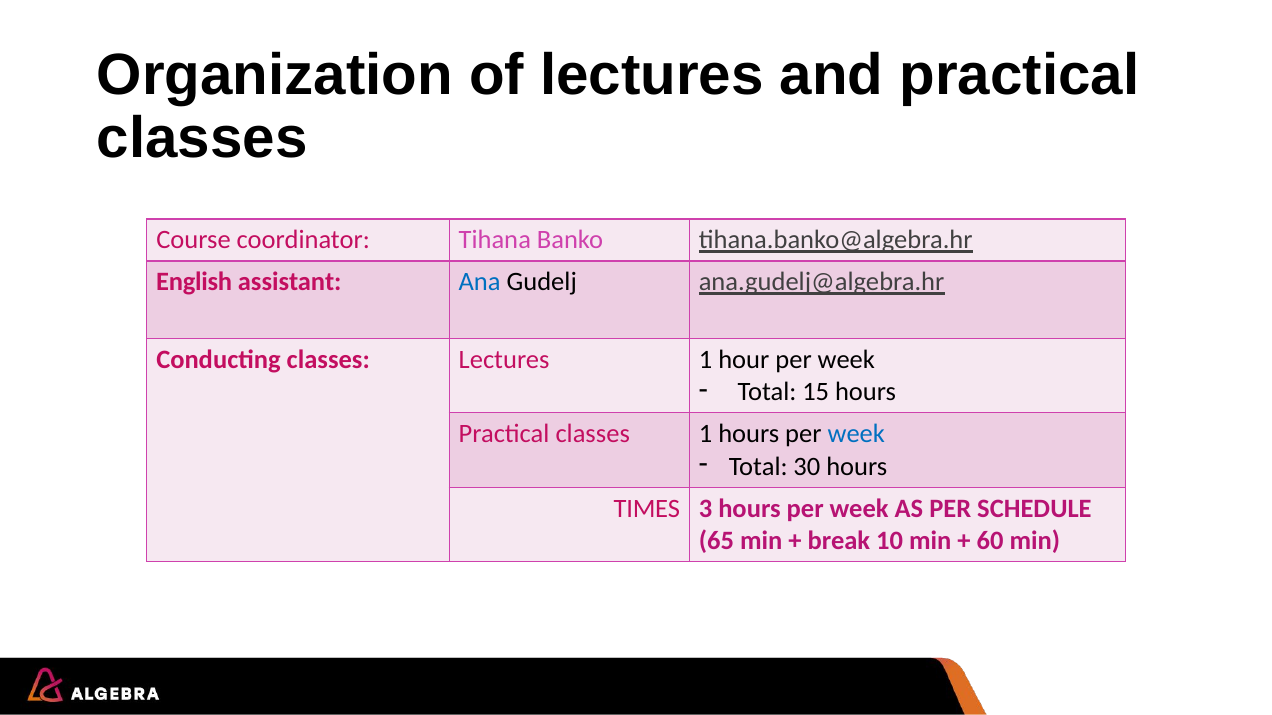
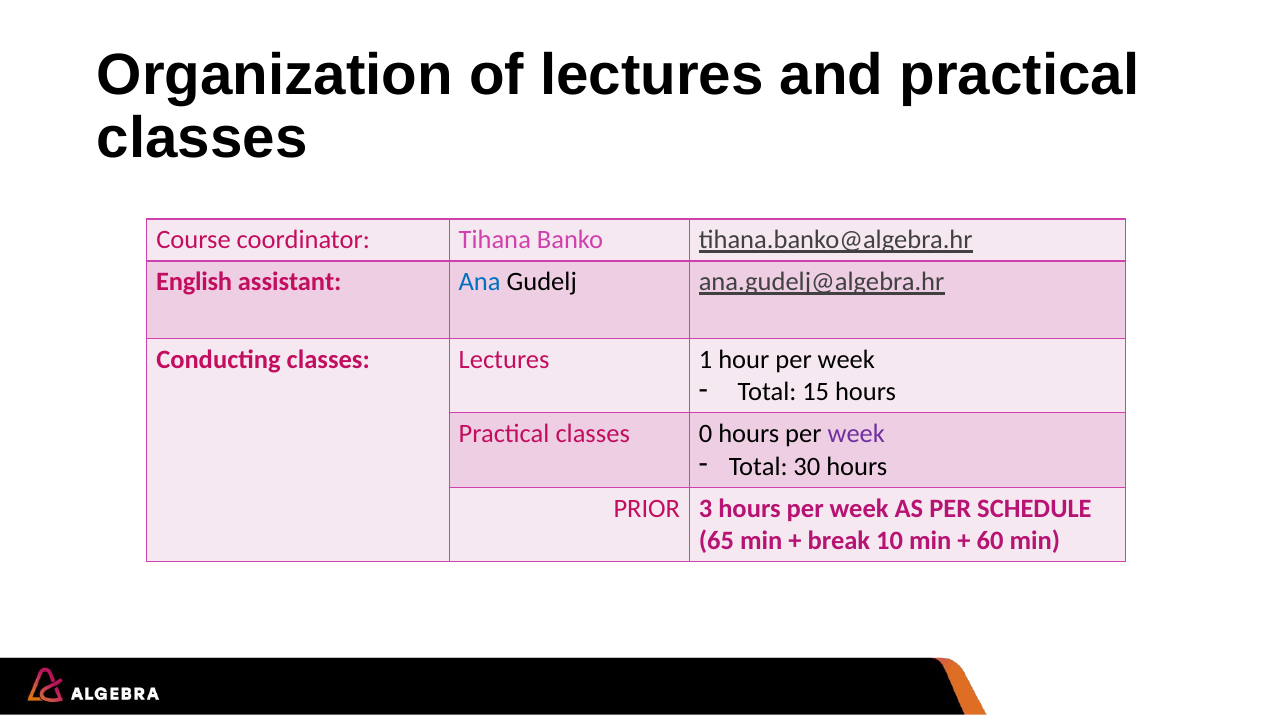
classes 1: 1 -> 0
week at (856, 434) colour: blue -> purple
TIMES: TIMES -> PRIOR
